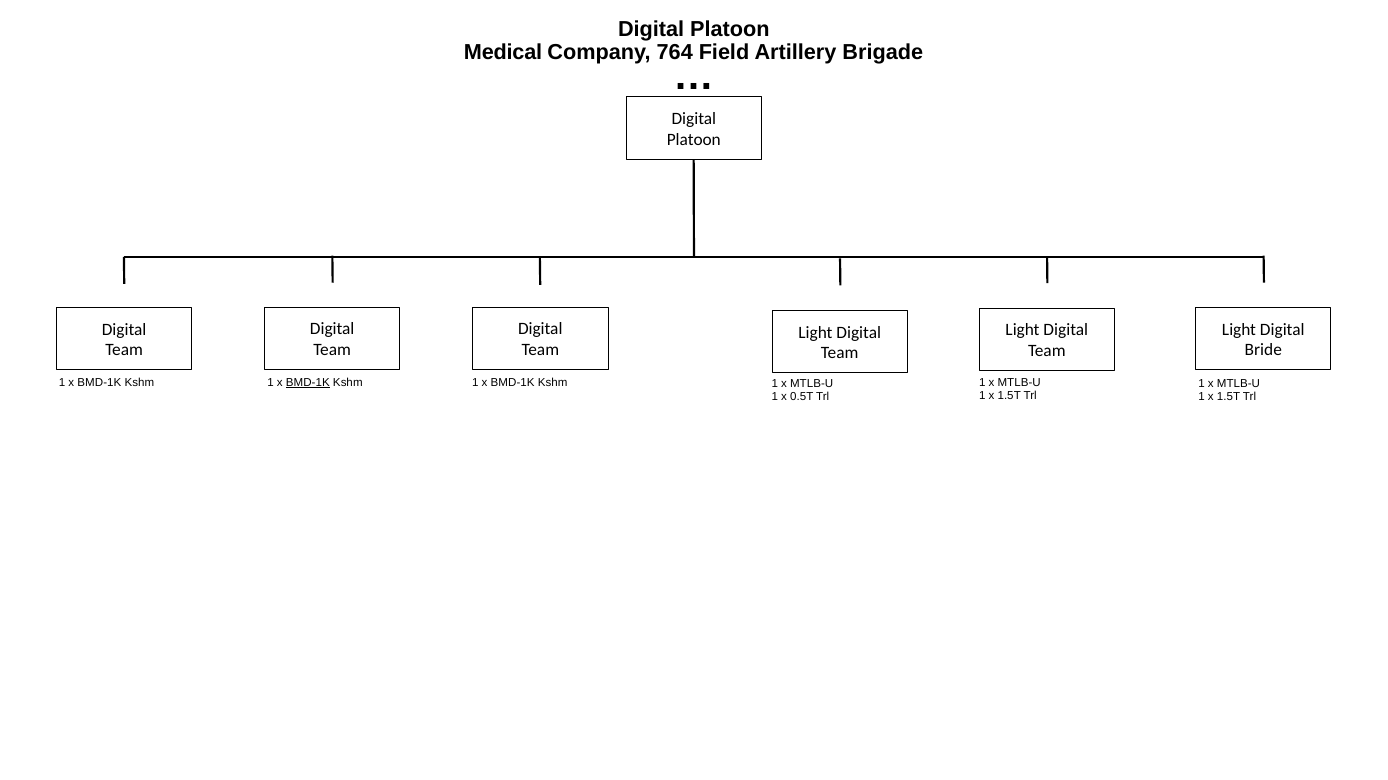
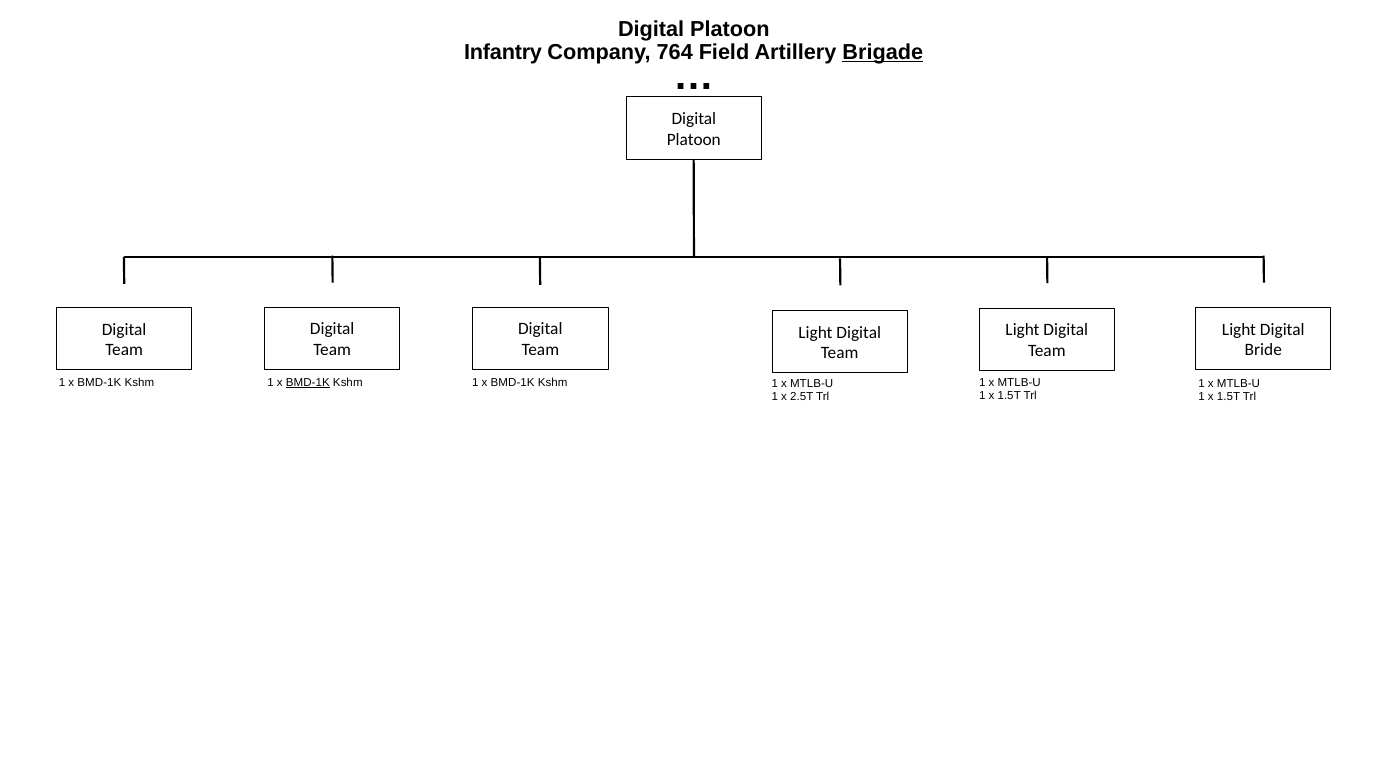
Medical: Medical -> Infantry
Brigade underline: none -> present
0.5T: 0.5T -> 2.5T
